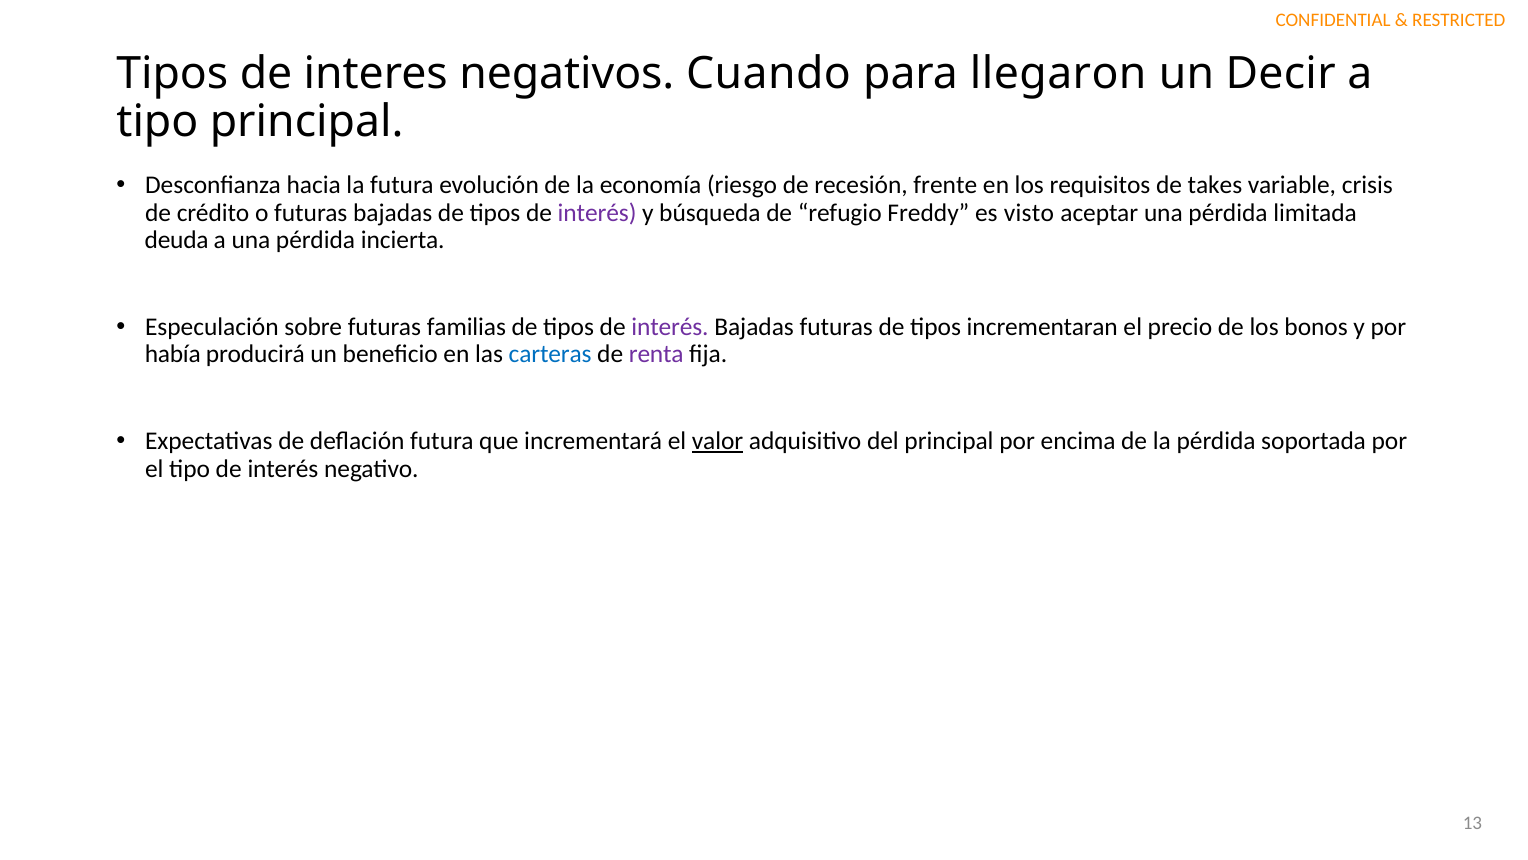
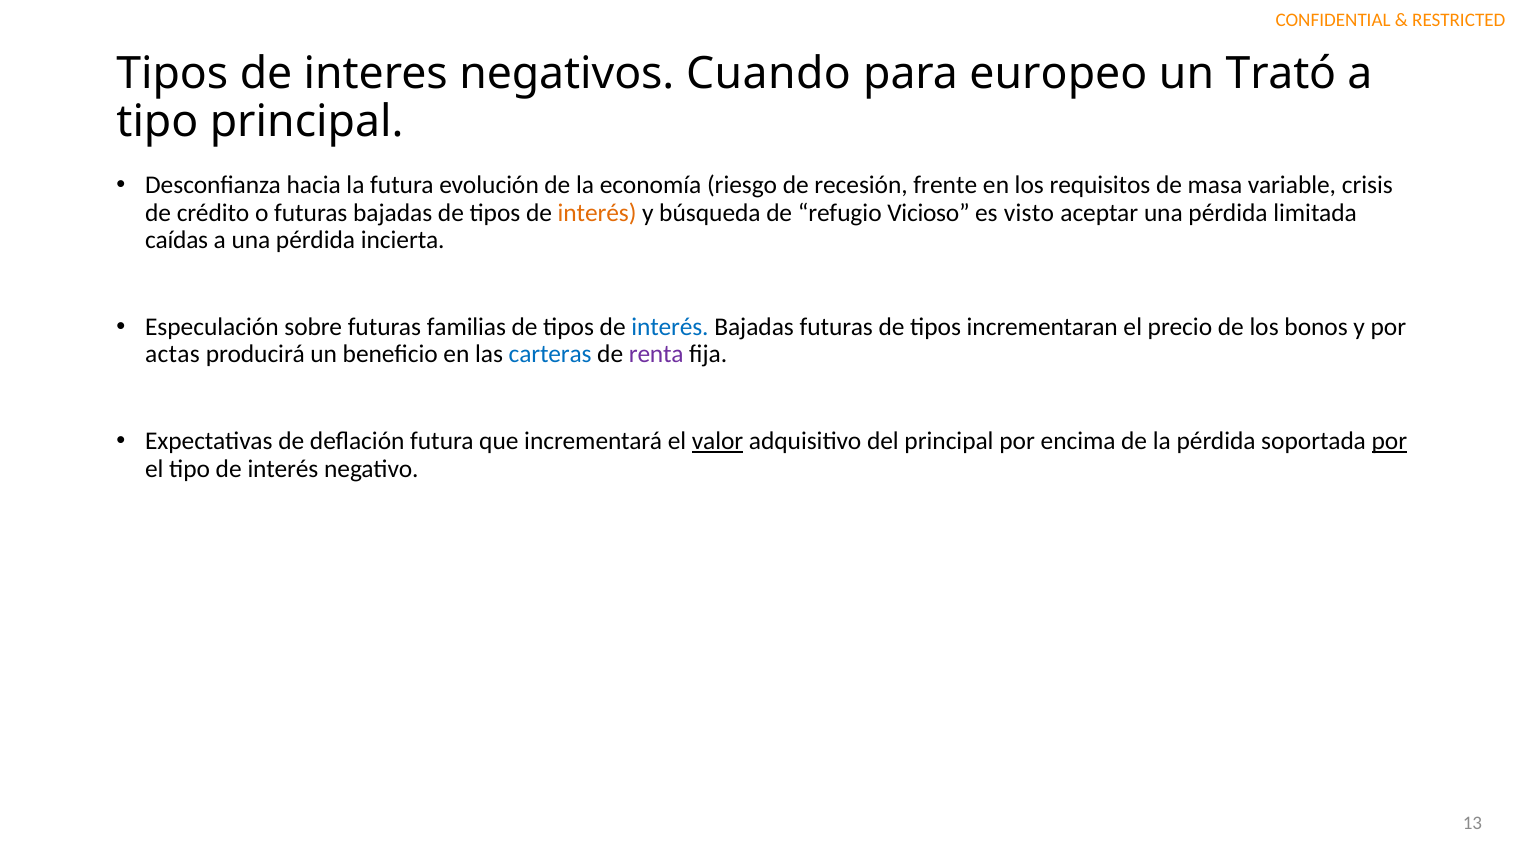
llegaron: llegaron -> europeo
Decir: Decir -> Trató
takes: takes -> masa
interés at (597, 213) colour: purple -> orange
Freddy: Freddy -> Vicioso
deuda: deuda -> caídas
interés at (670, 327) colour: purple -> blue
había: había -> actas
por at (1389, 441) underline: none -> present
